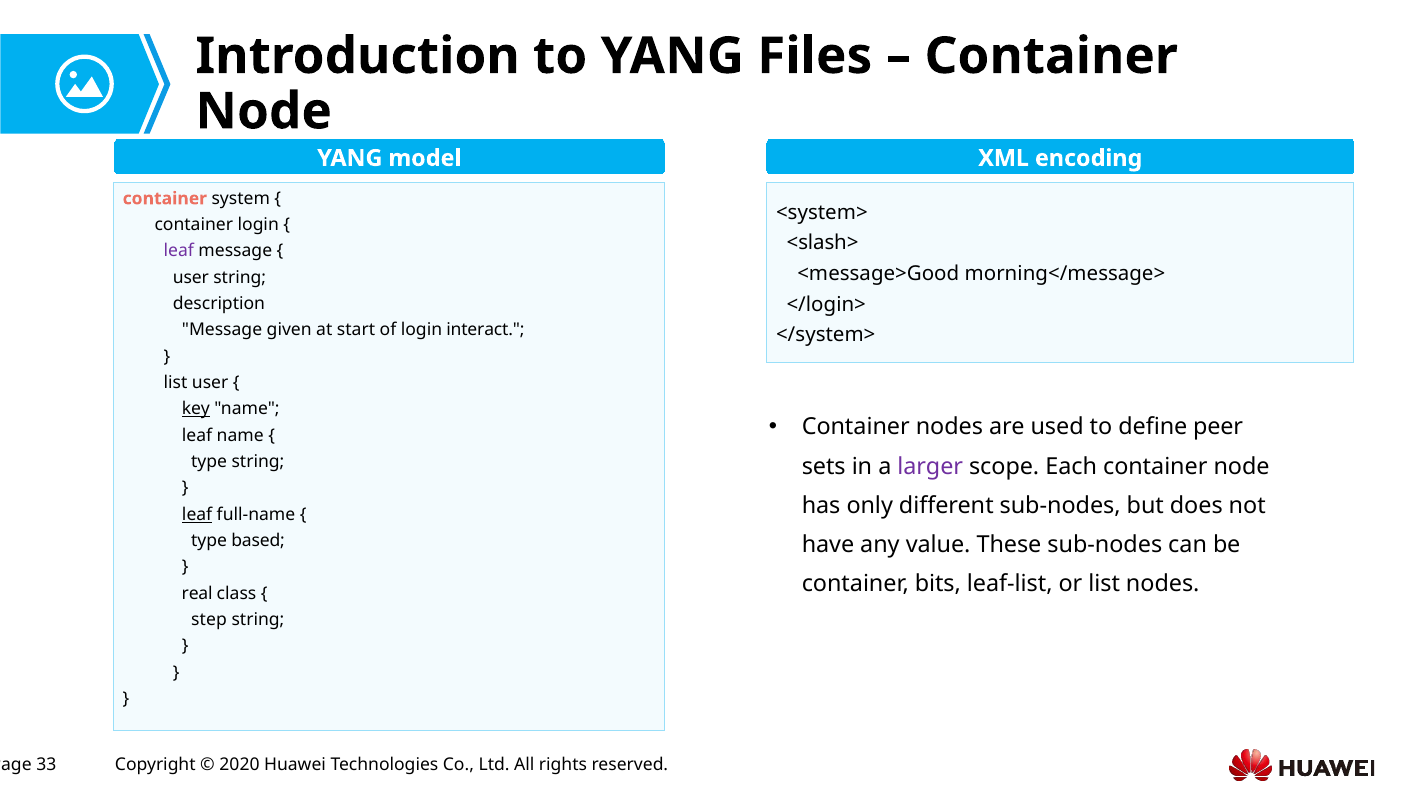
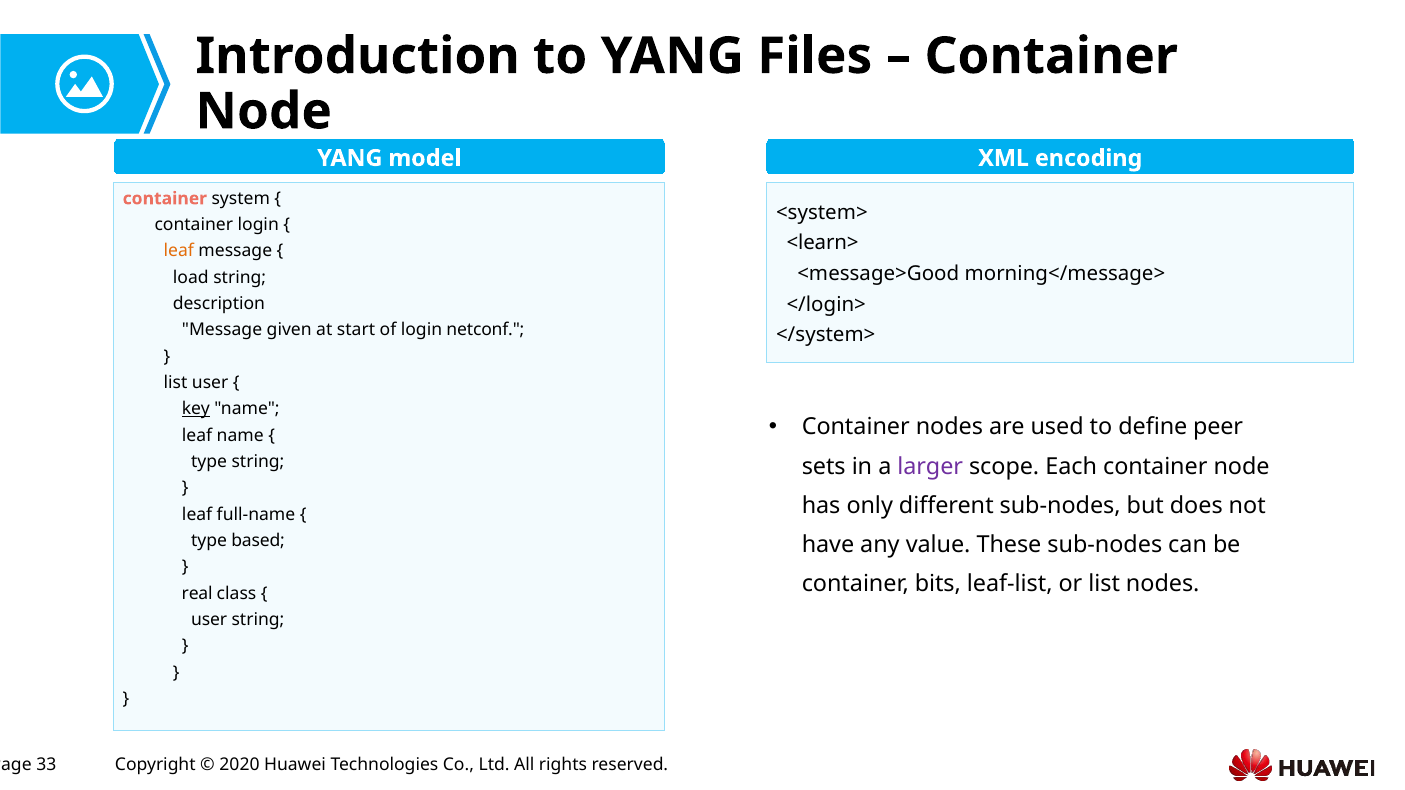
<slash>: <slash> -> <learn>
leaf at (179, 251) colour: purple -> orange
user at (191, 278): user -> load
interact: interact -> netconf
leaf at (197, 515) underline: present -> none
step at (209, 620): step -> user
